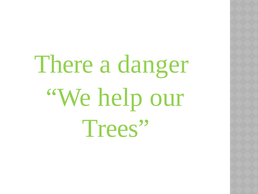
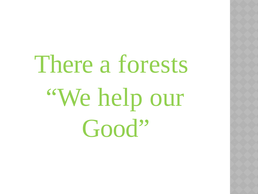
danger: danger -> forests
Trees: Trees -> Good
